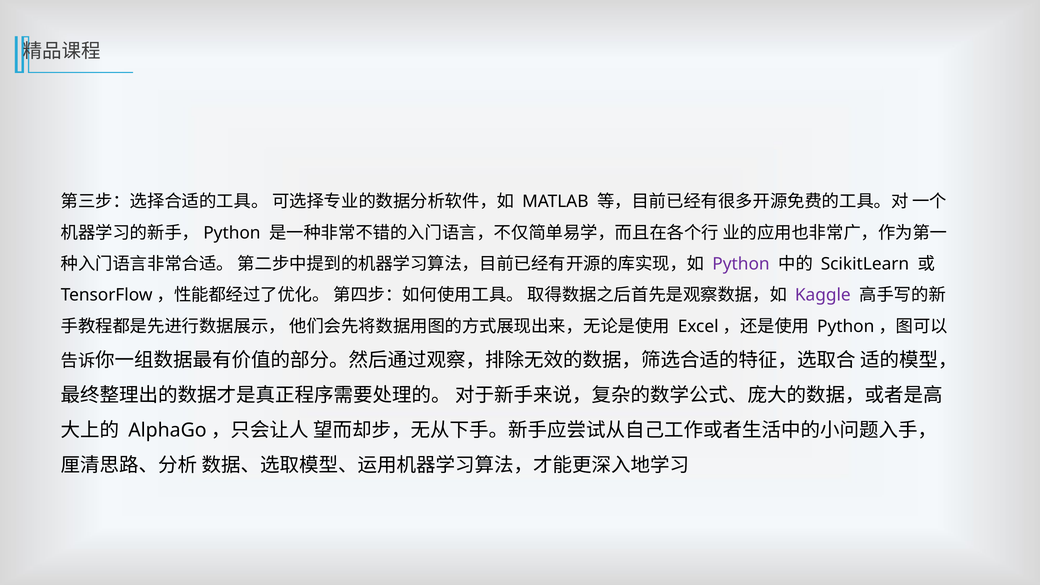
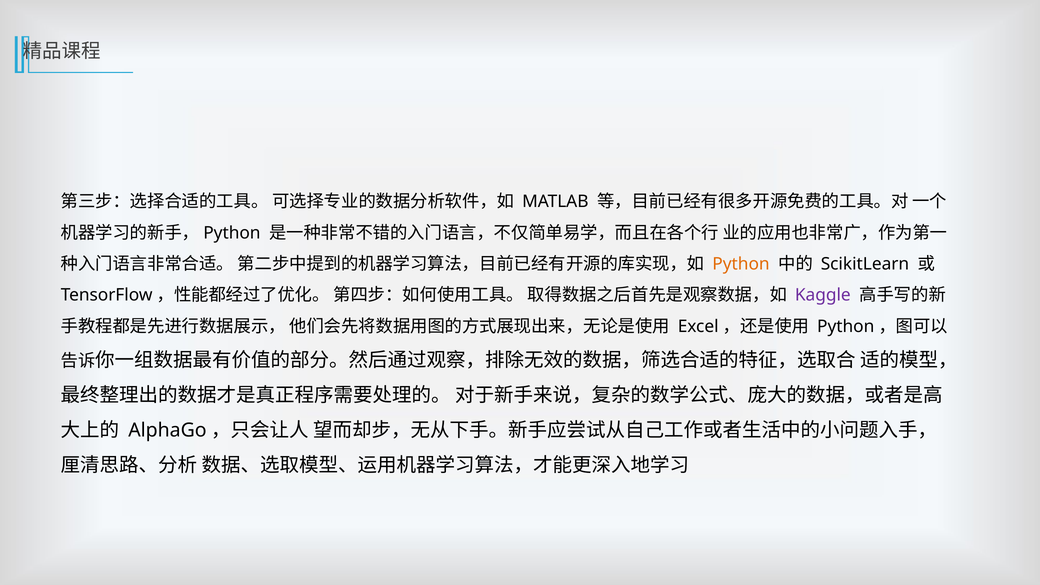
Python colour: purple -> orange
